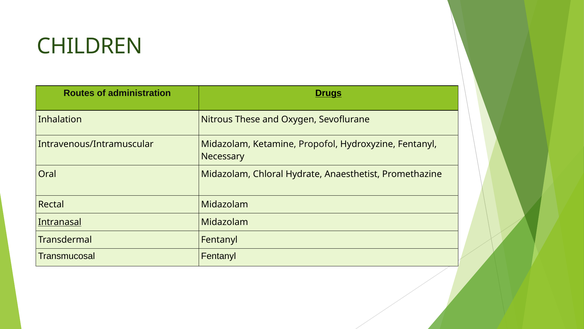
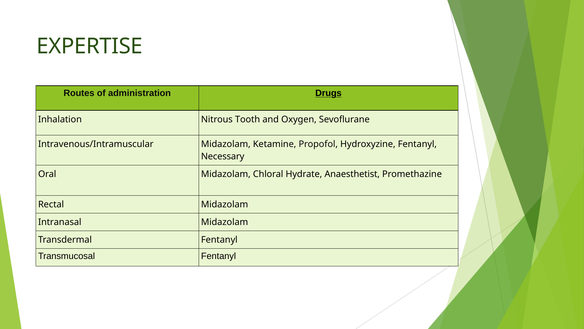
CHILDREN: CHILDREN -> EXPERTISE
These: These -> Tooth
Intranasal underline: present -> none
